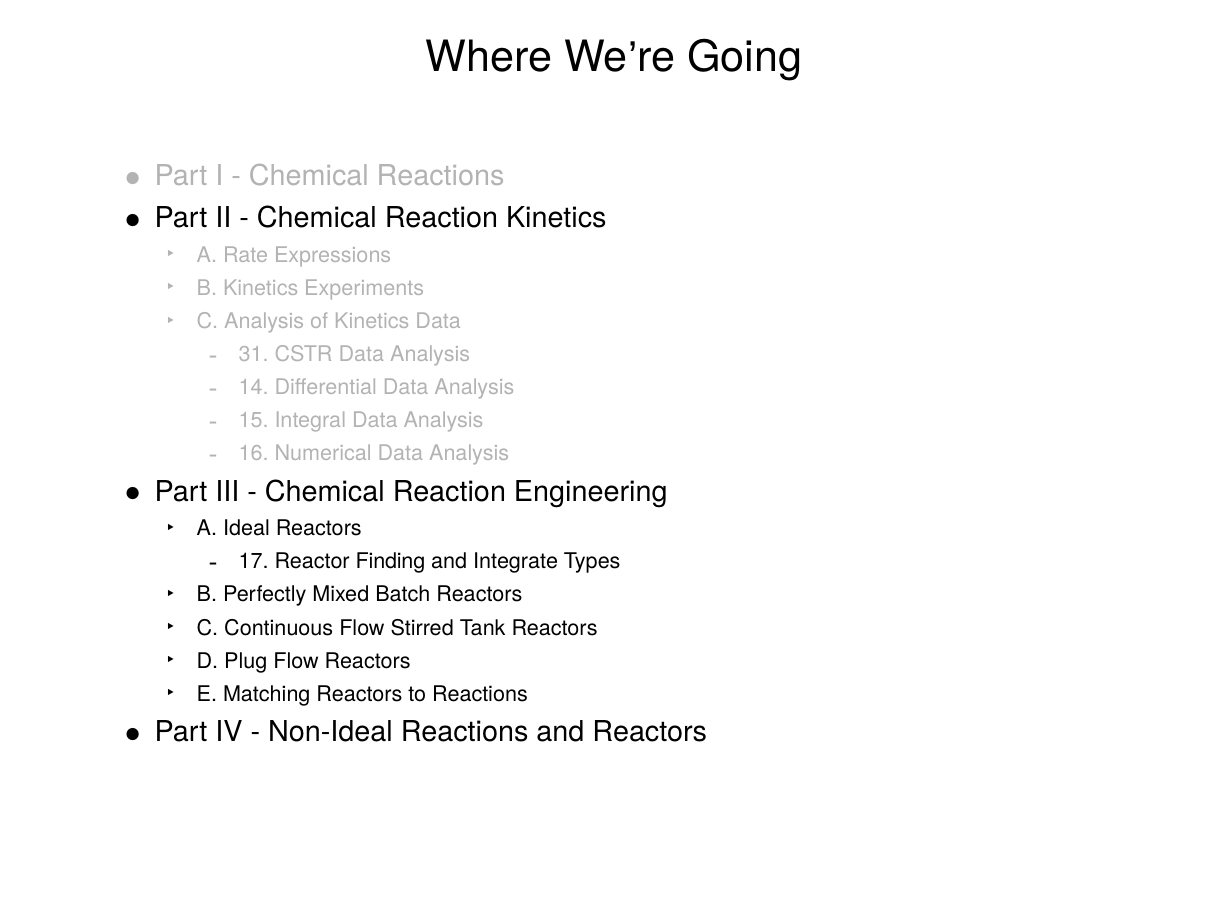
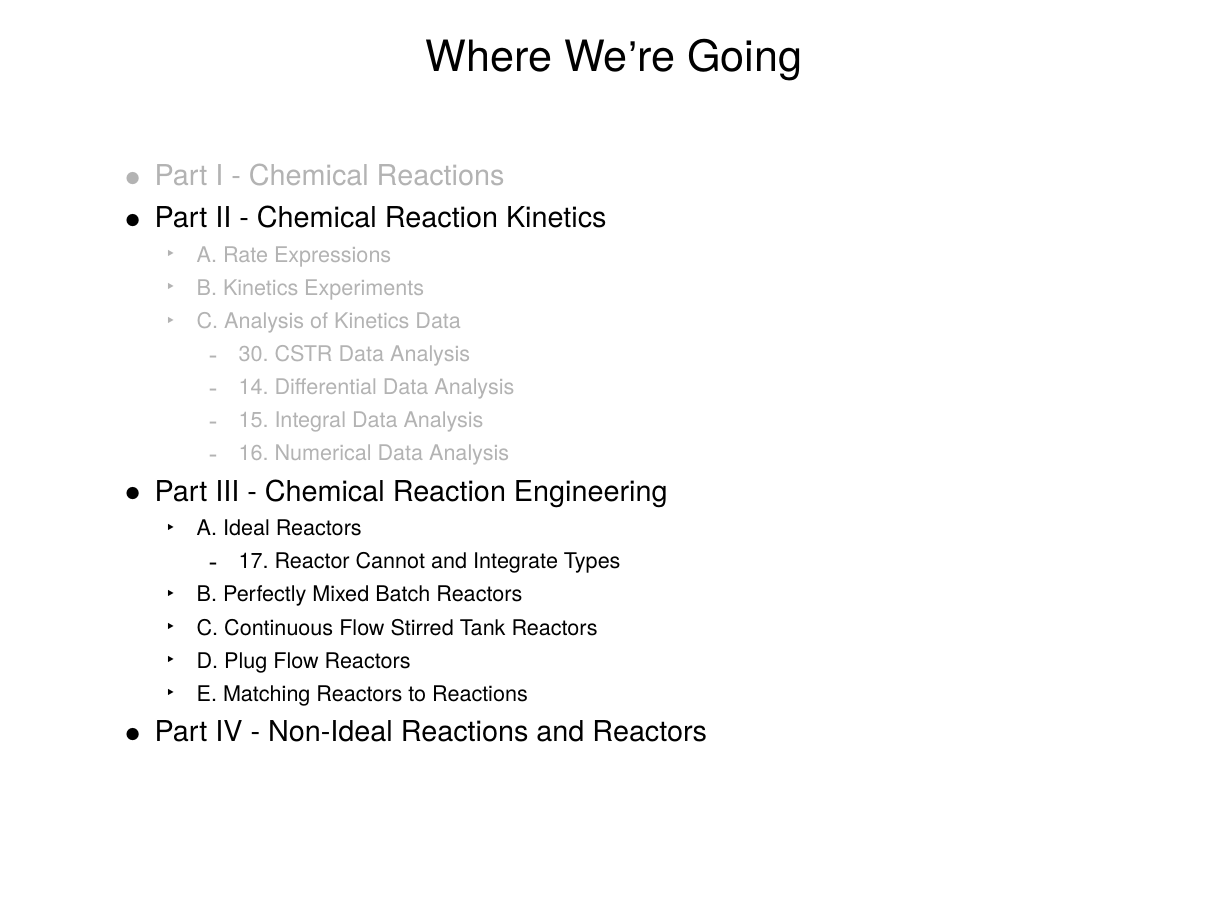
31: 31 -> 30
Finding: Finding -> Cannot
